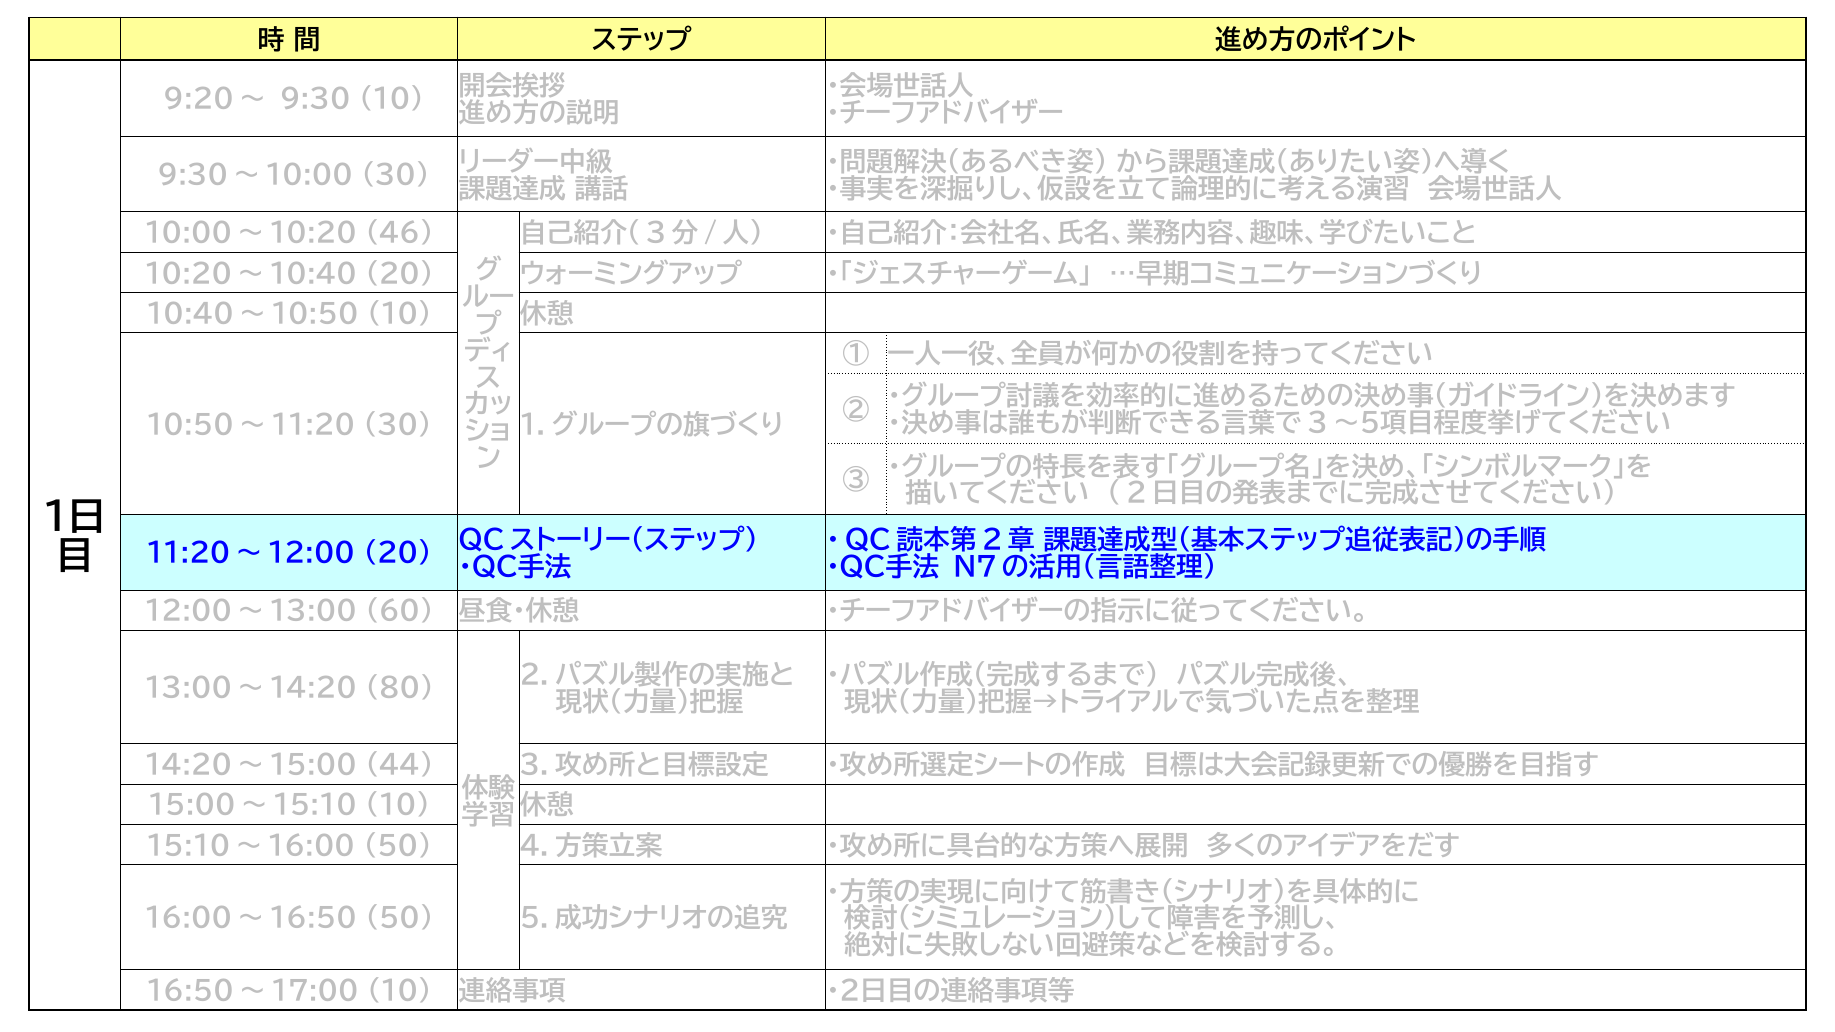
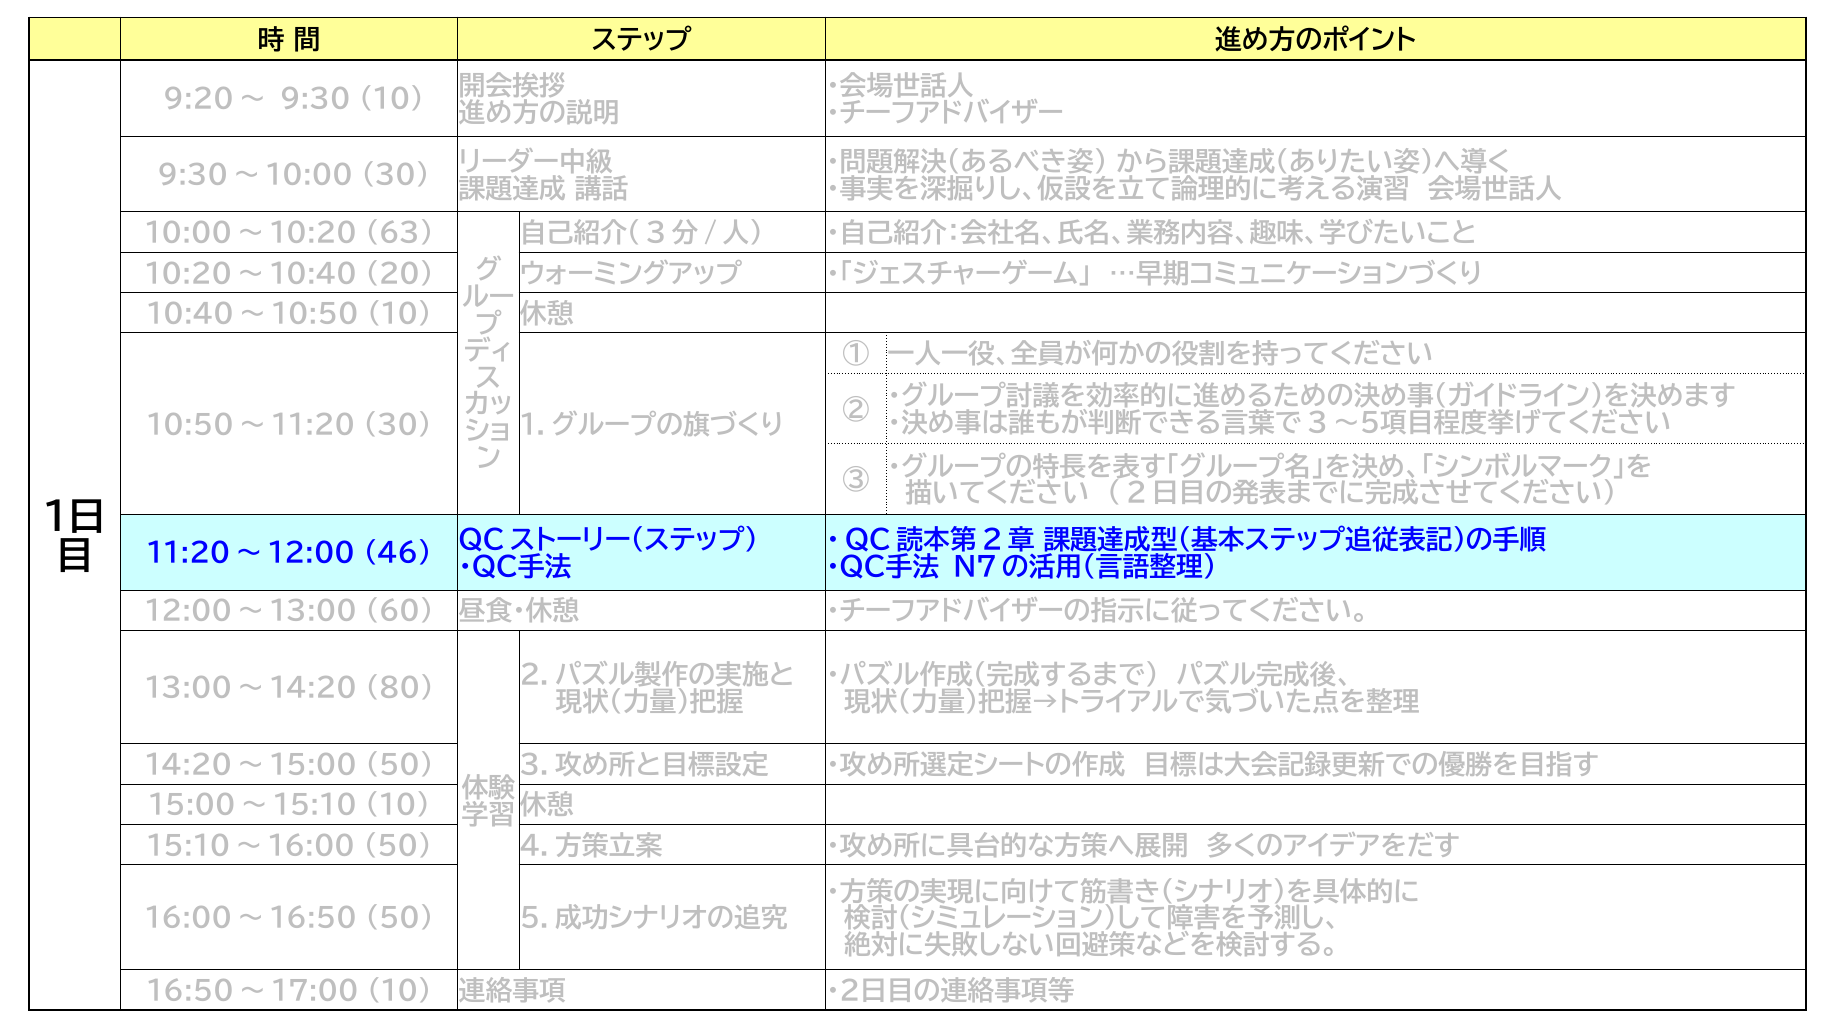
46: 46 -> 63
11:20～12:00 20: 20 -> 46
14:20～15:00 44: 44 -> 50
